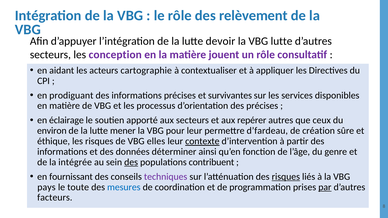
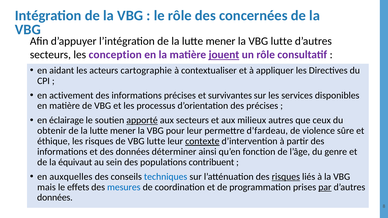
relèvement: relèvement -> concernées
devoir at (220, 41): devoir -> mener
jouent underline: none -> present
prodiguant: prodiguant -> activement
apporté underline: none -> present
repérer: repérer -> milieux
environ: environ -> obtenir
création: création -> violence
de VBG elles: elles -> lutte
intégrée: intégrée -> équivaut
des at (131, 162) underline: present -> none
fournissant: fournissant -> auxquelles
techniques colour: purple -> blue
pays: pays -> mais
toute: toute -> effets
facteurs at (55, 198): facteurs -> données
